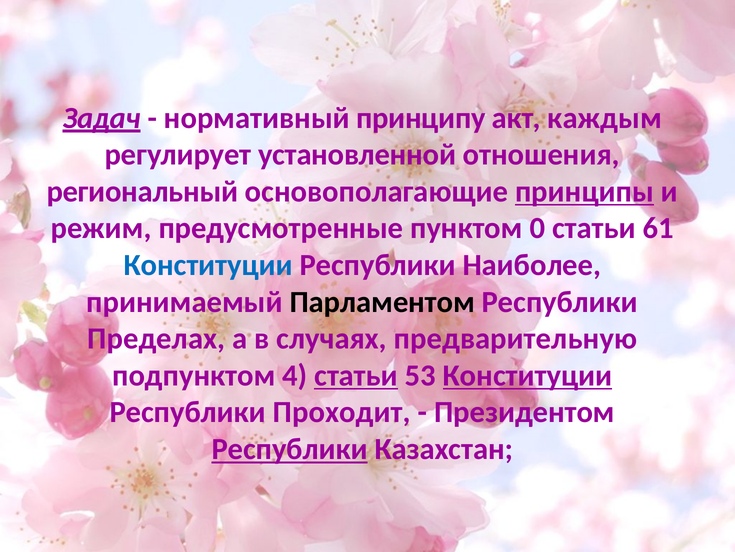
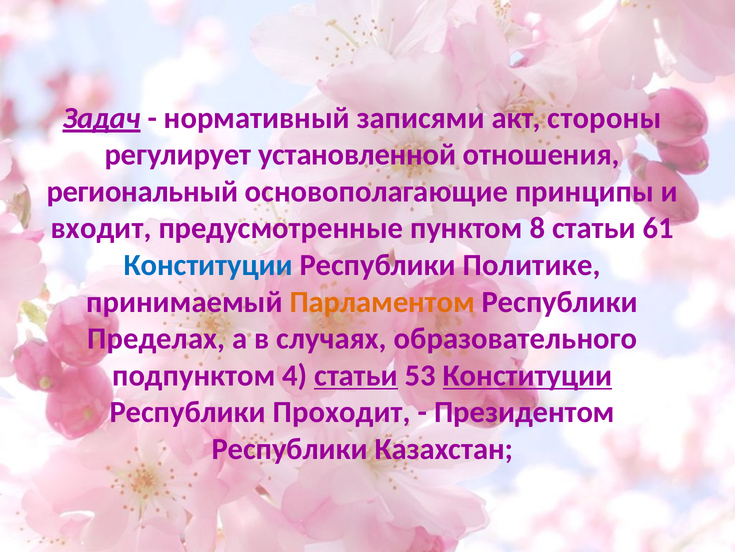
принципу: принципу -> записями
каждым: каждым -> стороны
принципы underline: present -> none
режим: режим -> входит
0: 0 -> 8
Наиболее: Наиболее -> Политике
Парламентом colour: black -> orange
предварительную: предварительную -> образовательного
Республики at (290, 449) underline: present -> none
